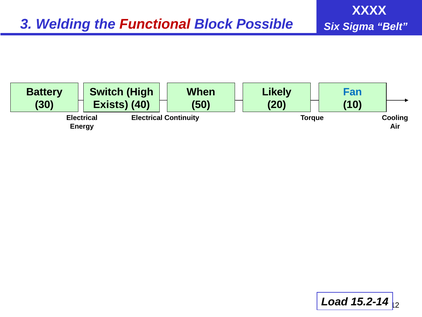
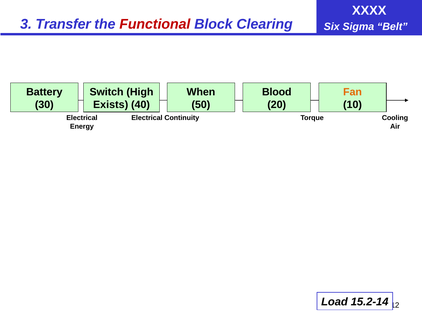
Welding: Welding -> Transfer
Possible: Possible -> Clearing
Likely: Likely -> Blood
Fan colour: blue -> orange
